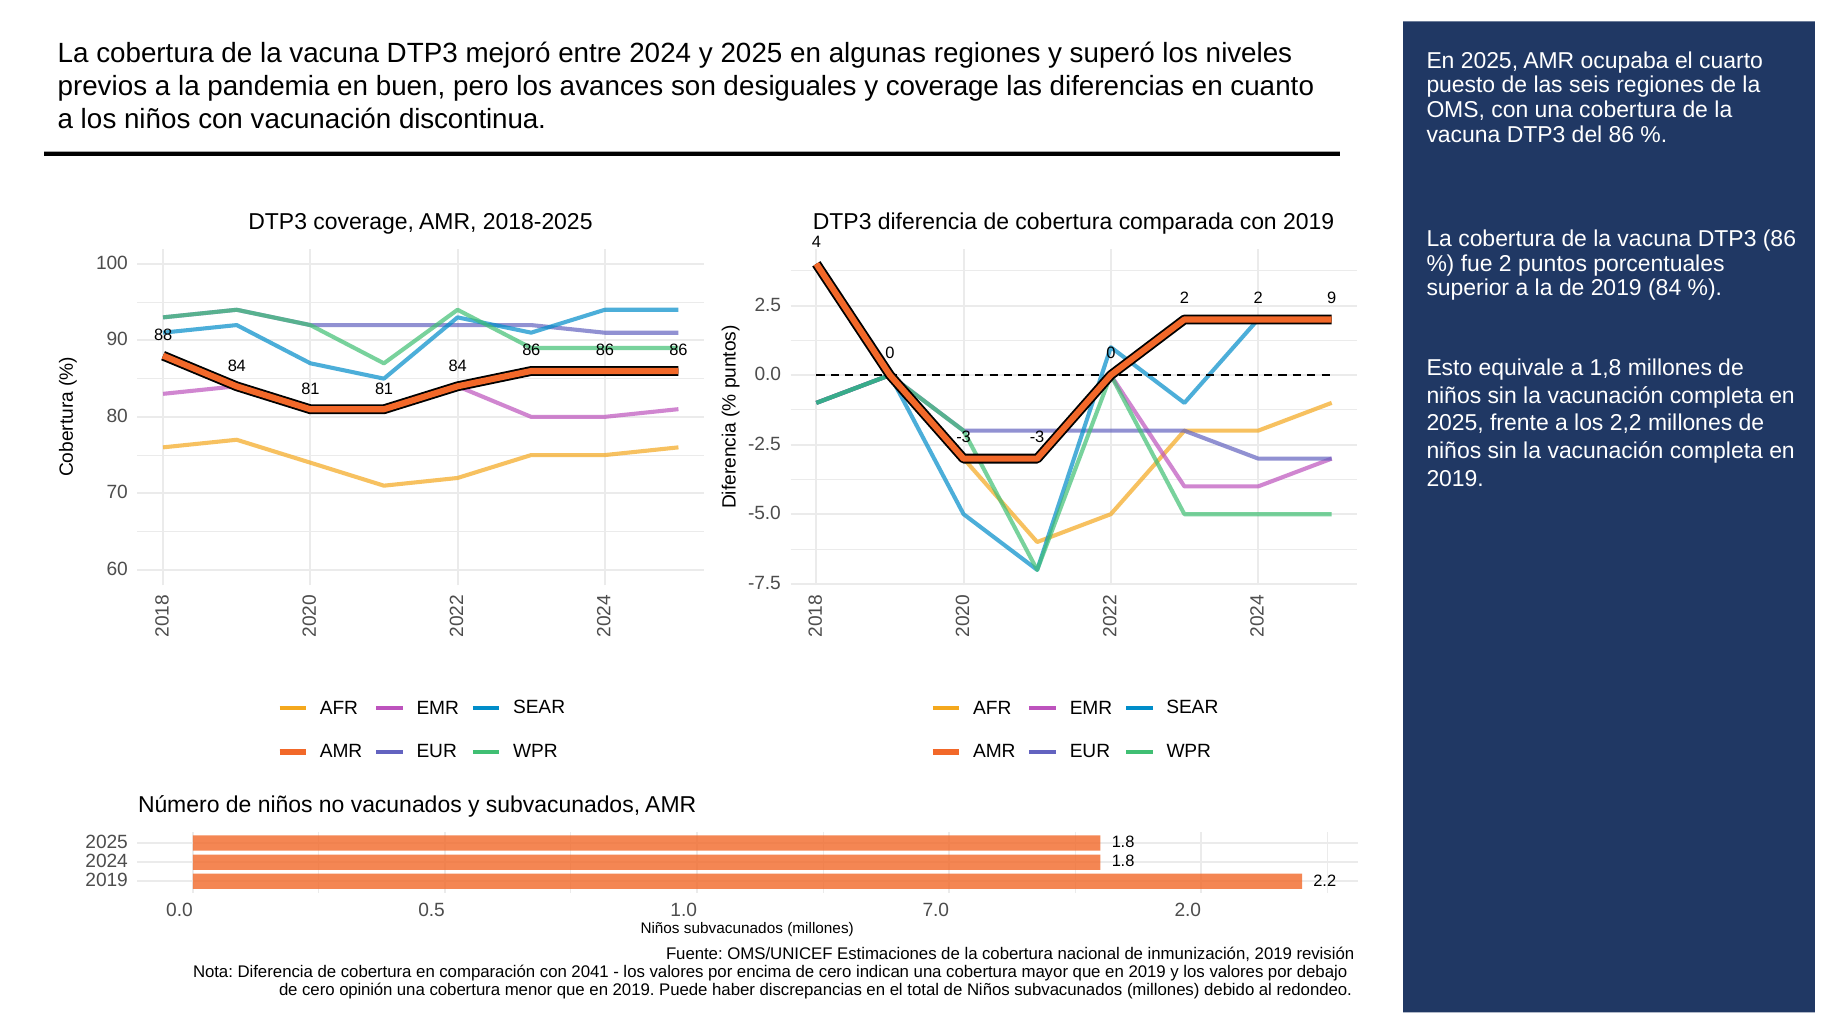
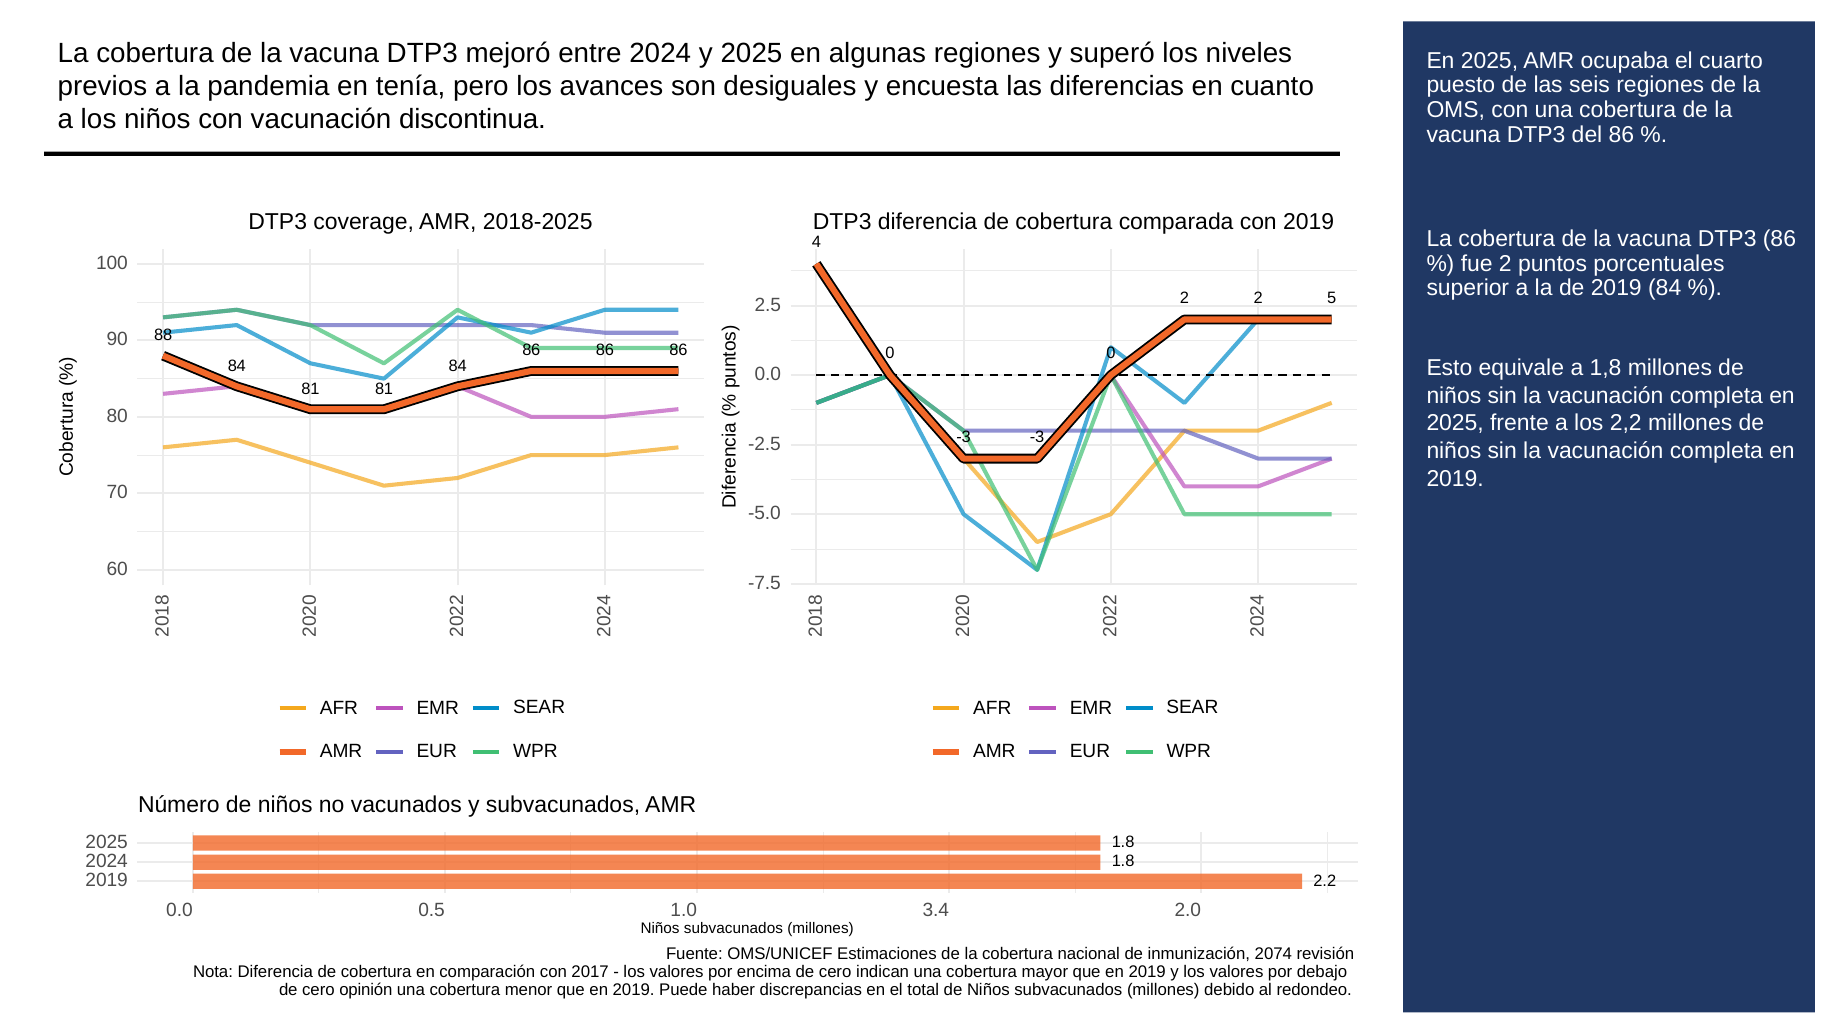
buen: buen -> tenía
y coverage: coverage -> encuesta
9: 9 -> 5
7.0: 7.0 -> 3.4
inmunización 2019: 2019 -> 2074
2041: 2041 -> 2017
